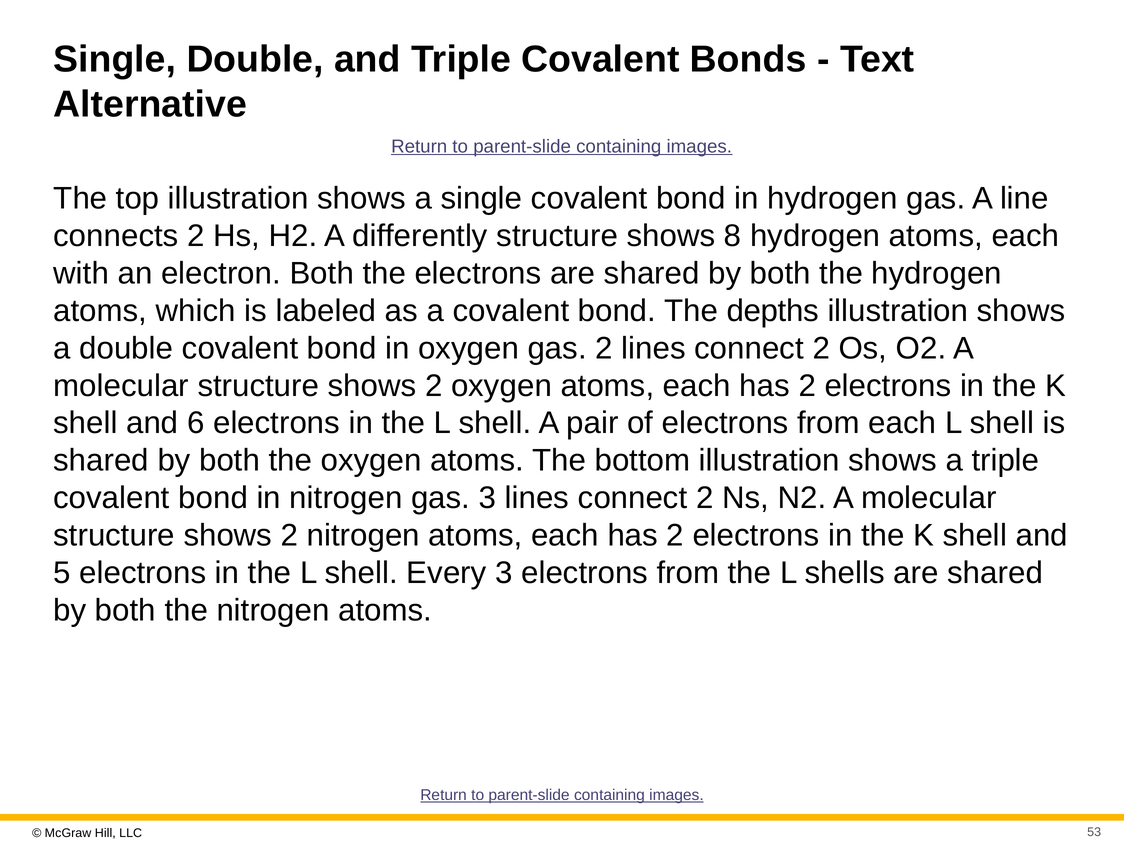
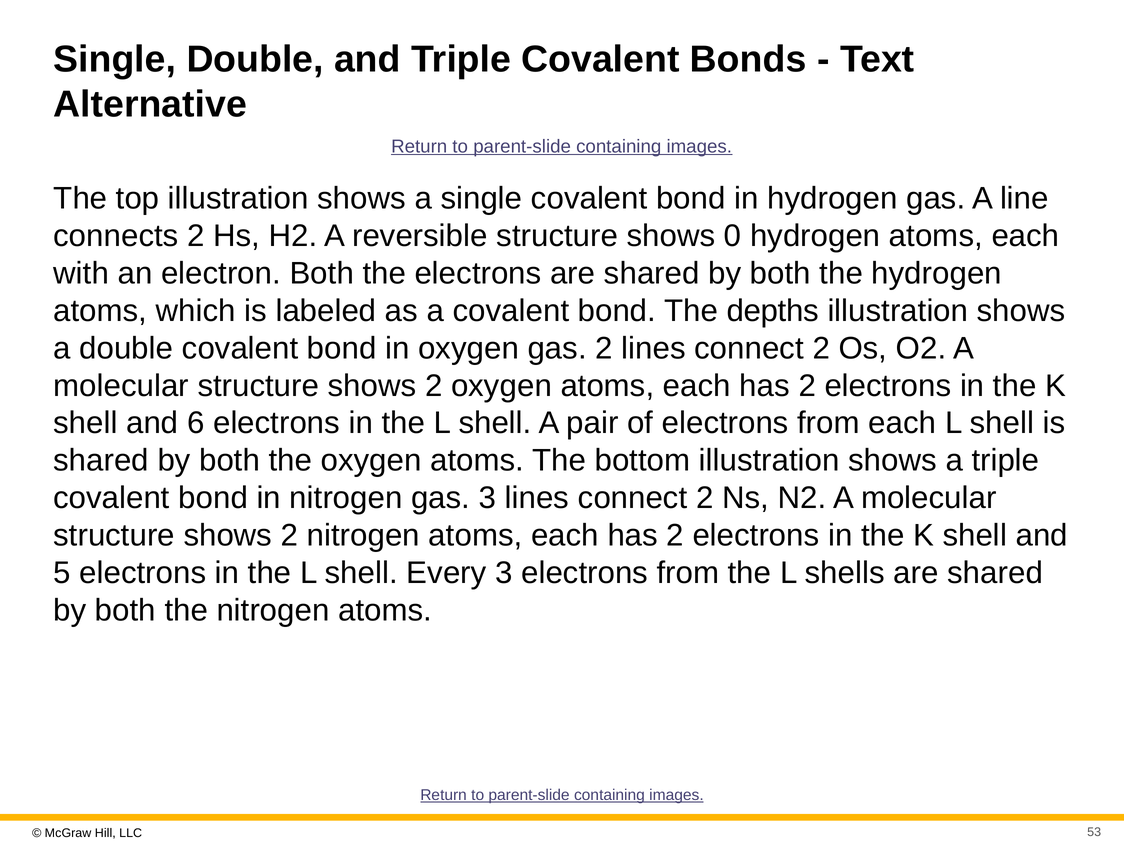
differently: differently -> reversible
8: 8 -> 0
